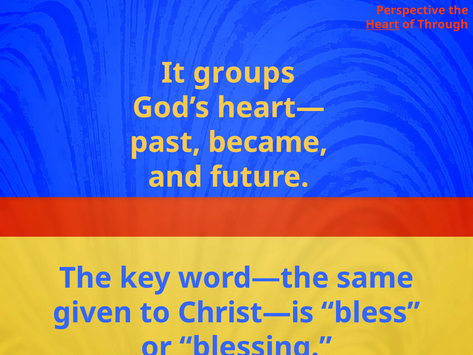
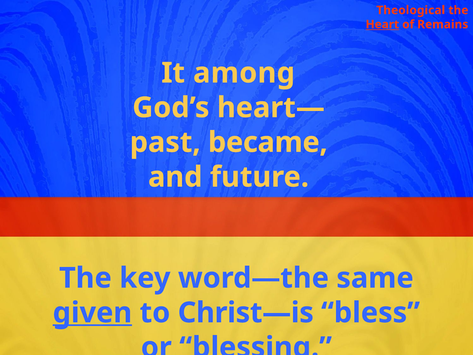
Perspective: Perspective -> Theological
Through: Through -> Remains
groups: groups -> among
given underline: none -> present
